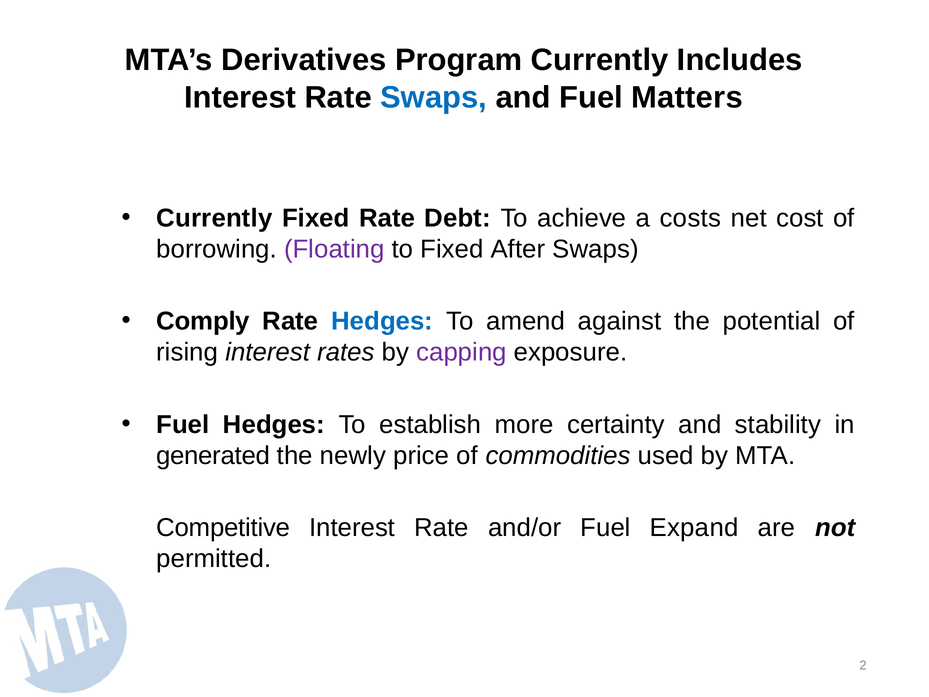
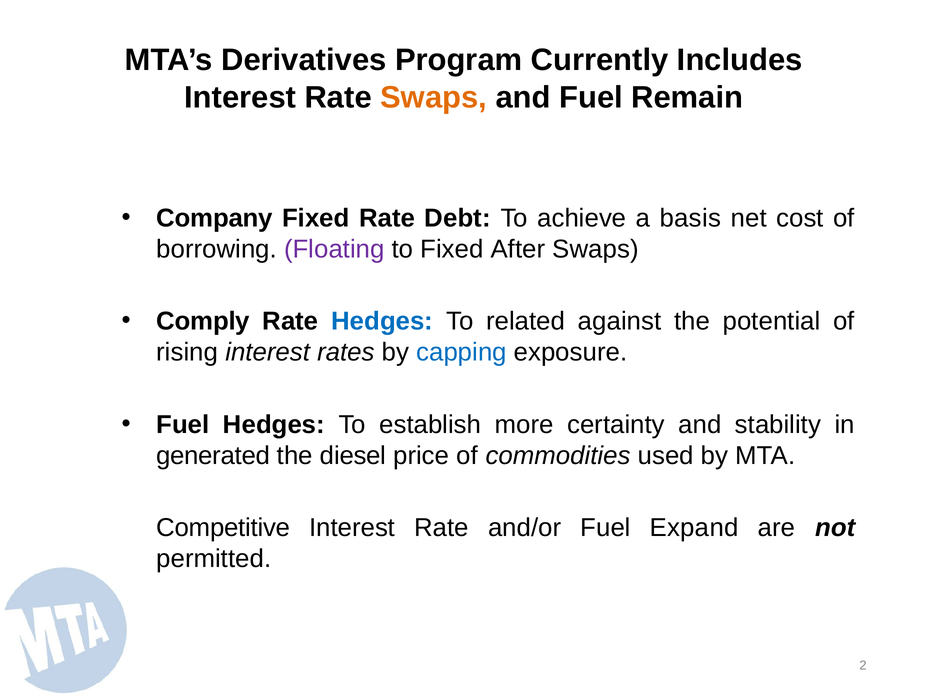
Swaps at (434, 97) colour: blue -> orange
Matters: Matters -> Remain
Currently at (214, 218): Currently -> Company
costs: costs -> basis
amend: amend -> related
capping colour: purple -> blue
newly: newly -> diesel
